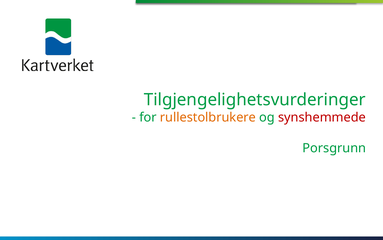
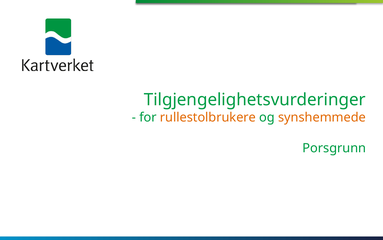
synshemmede colour: red -> orange
